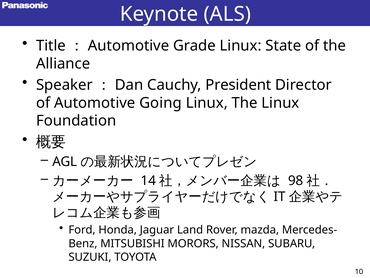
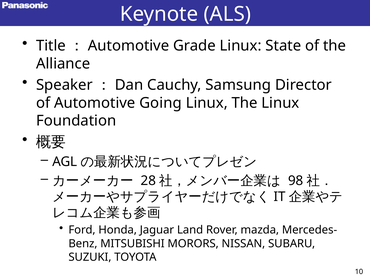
President: President -> Samsung
14: 14 -> 28
